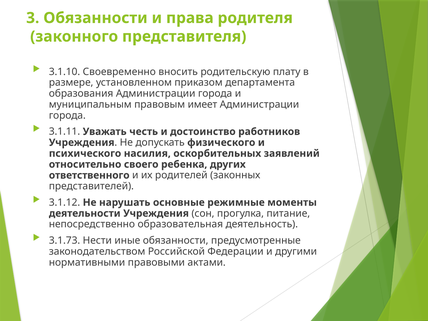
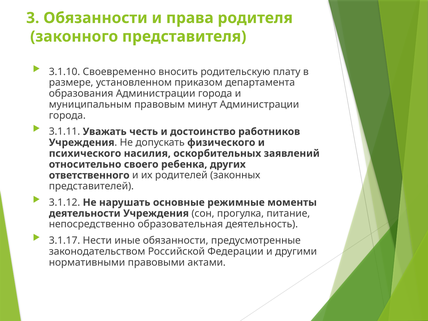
имеет: имеет -> минут
3.1.73: 3.1.73 -> 3.1.17
